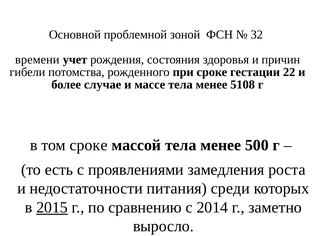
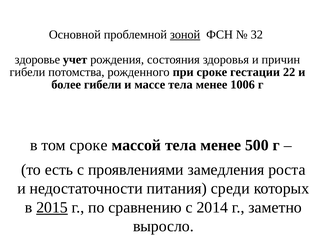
зоной underline: none -> present
времени: времени -> здоровье
более случае: случае -> гибели
5108: 5108 -> 1006
